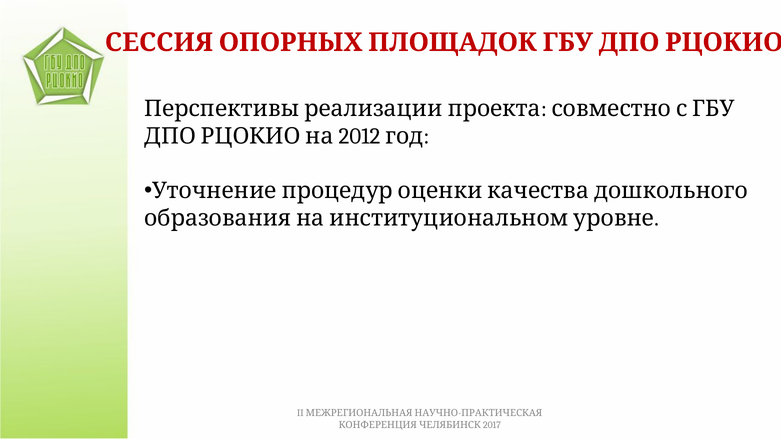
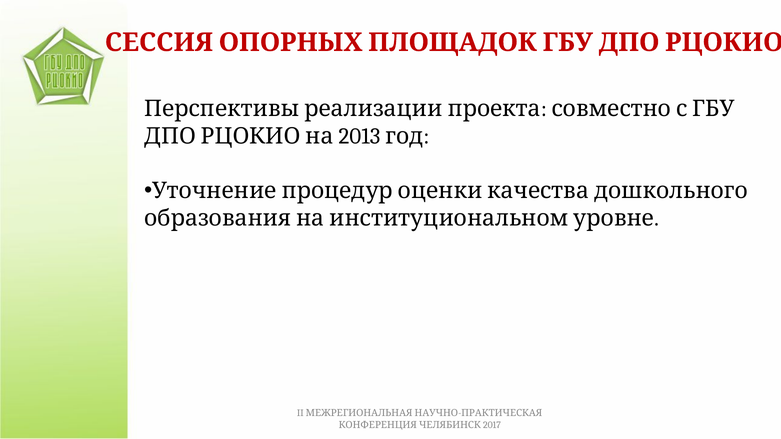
2012: 2012 -> 2013
